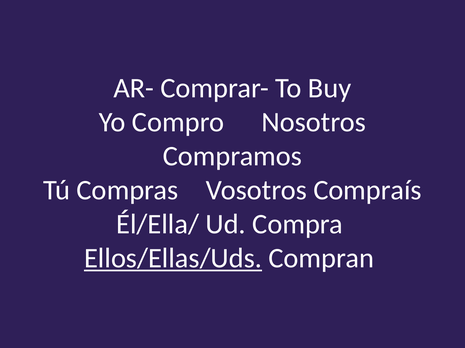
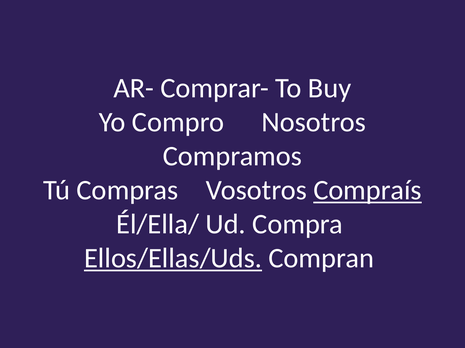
Compraís underline: none -> present
